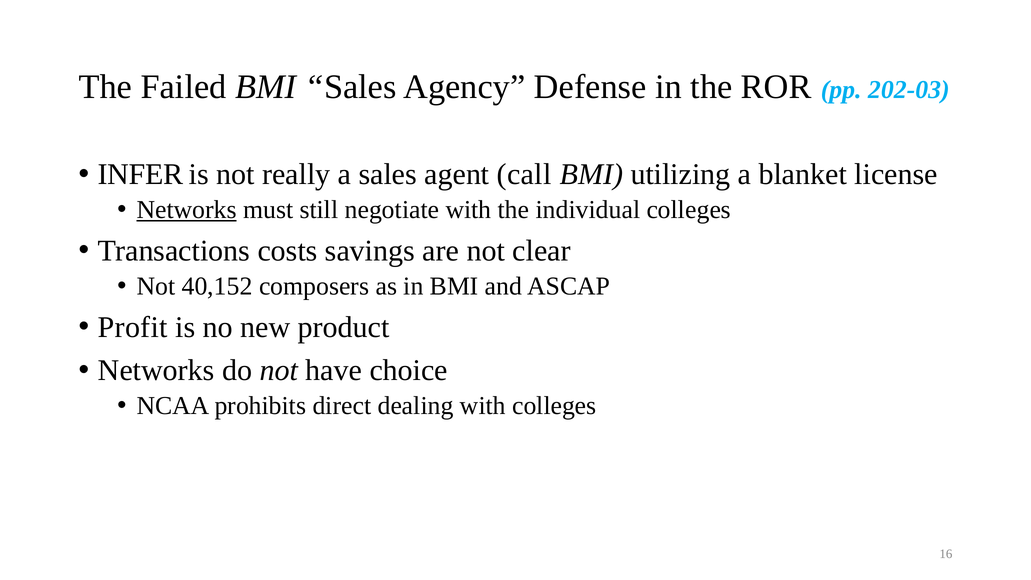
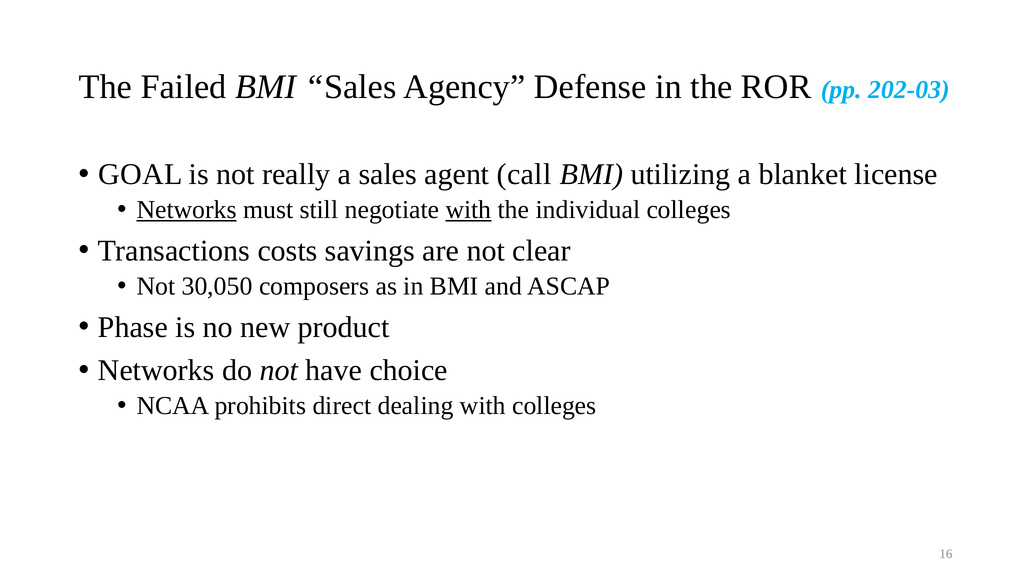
INFER: INFER -> GOAL
with at (468, 210) underline: none -> present
40,152: 40,152 -> 30,050
Profit: Profit -> Phase
